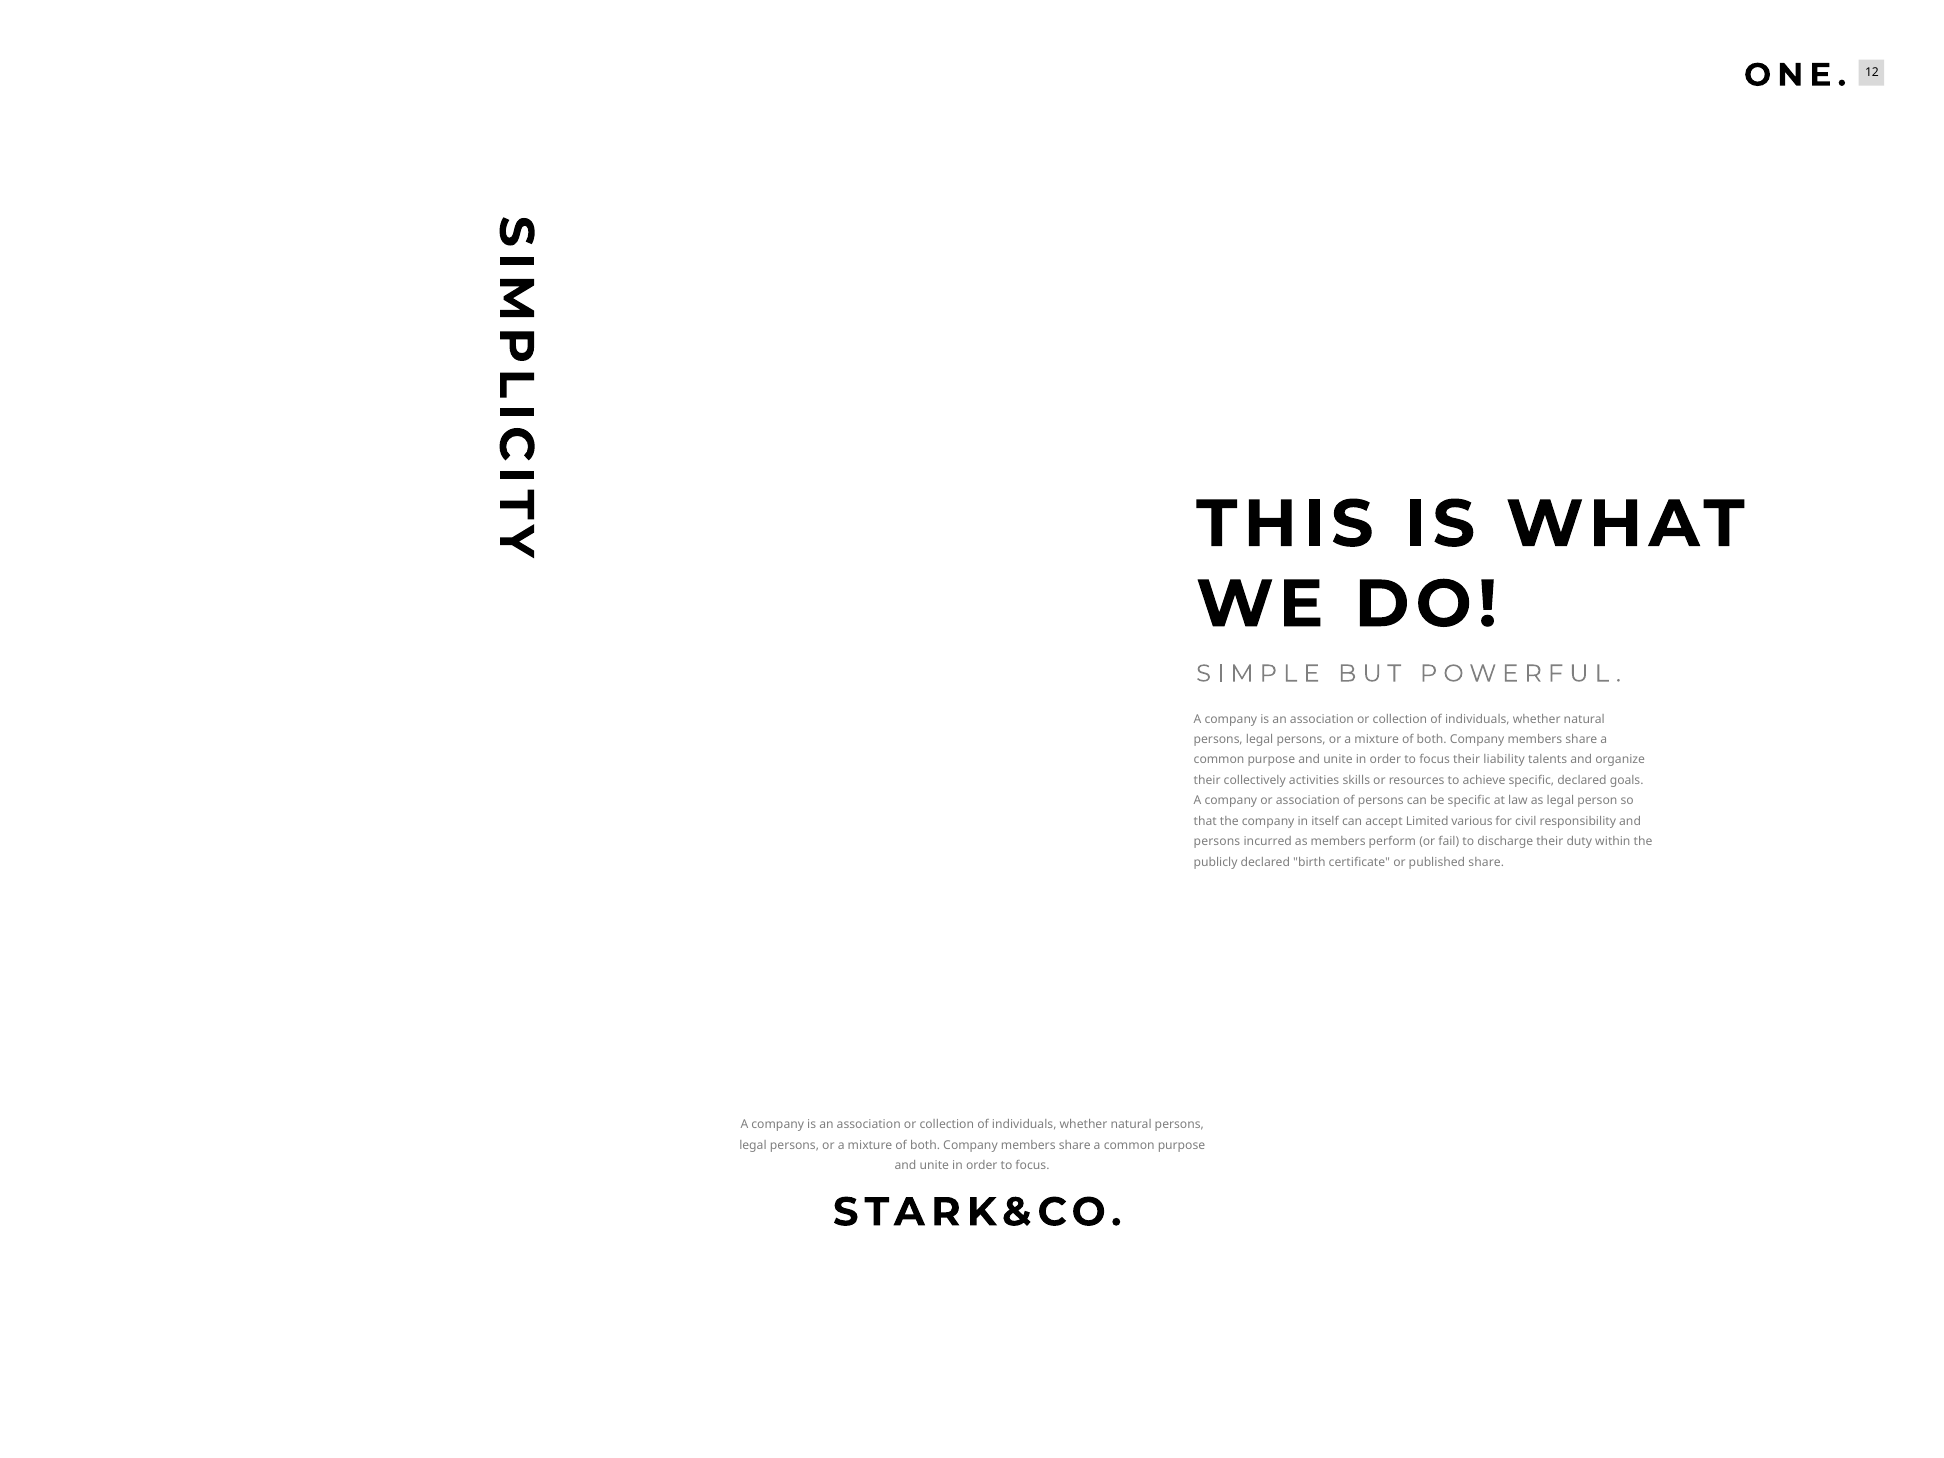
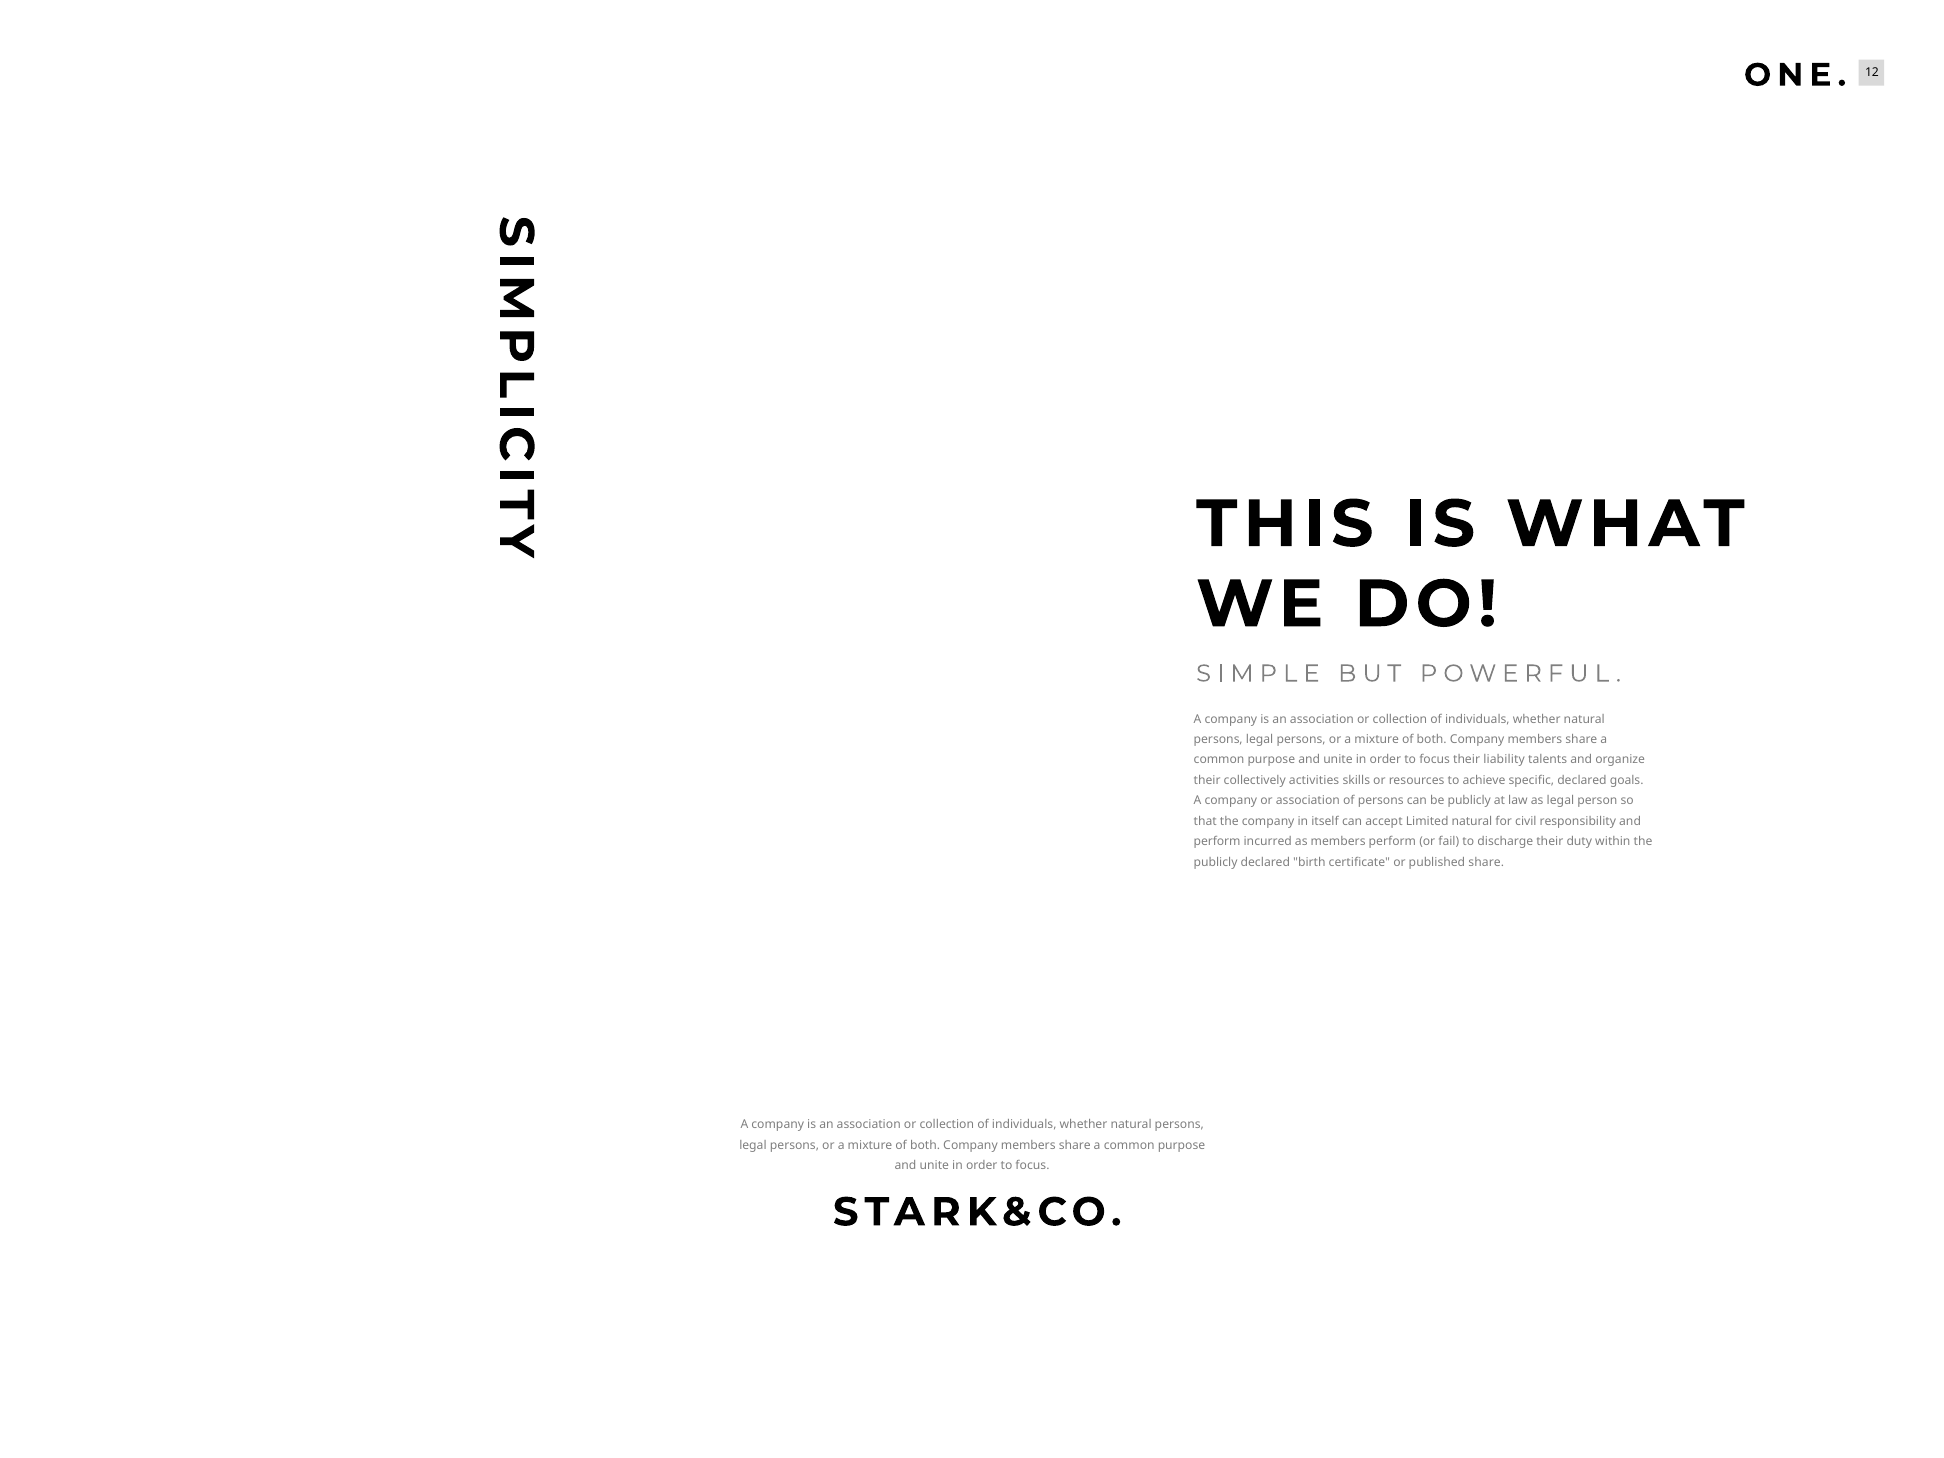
be specific: specific -> publicly
Limited various: various -> natural
persons at (1217, 842): persons -> perform
